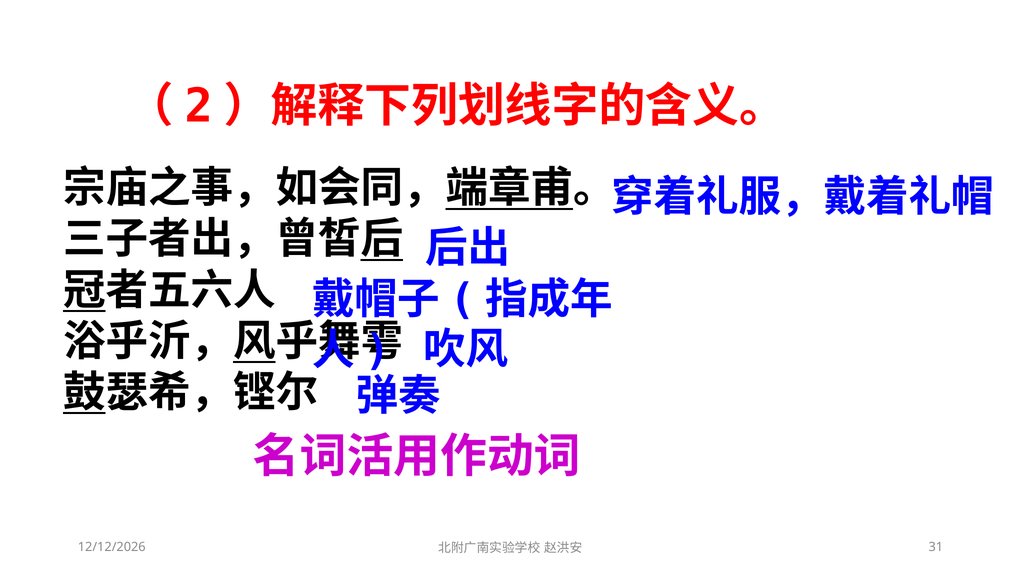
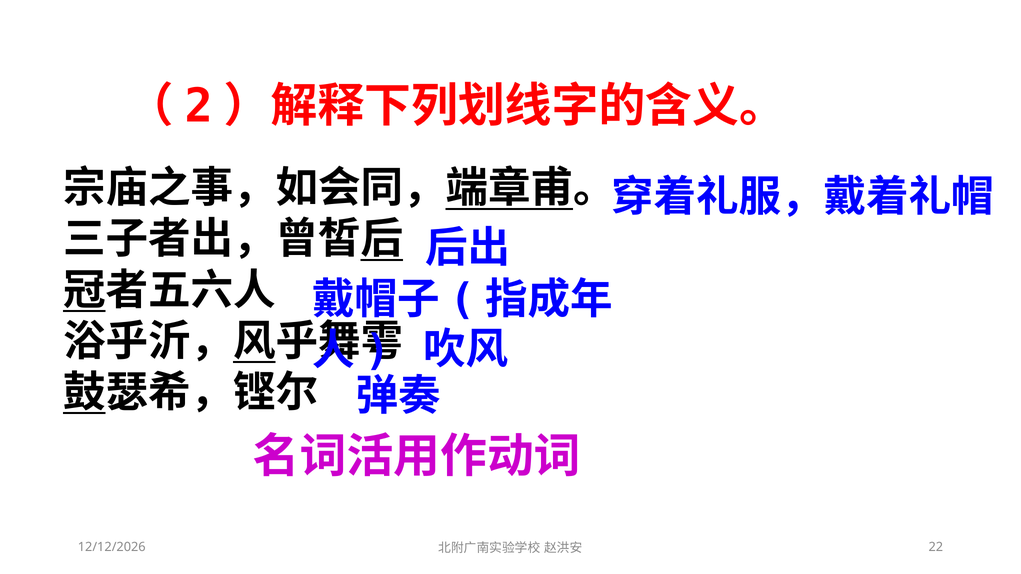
31: 31 -> 22
